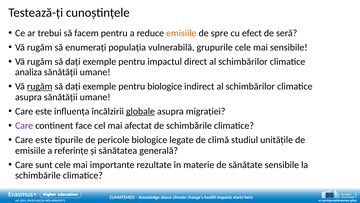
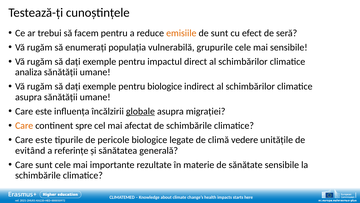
de spre: spre -> sunt
rugăm at (40, 86) underline: present -> none
Care at (24, 125) colour: purple -> orange
face: face -> spre
studiul: studiul -> vedere
emisiile at (30, 150): emisiile -> evitând
